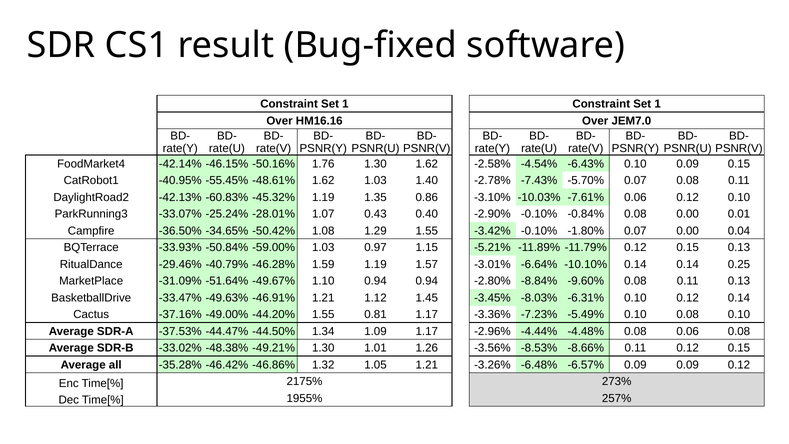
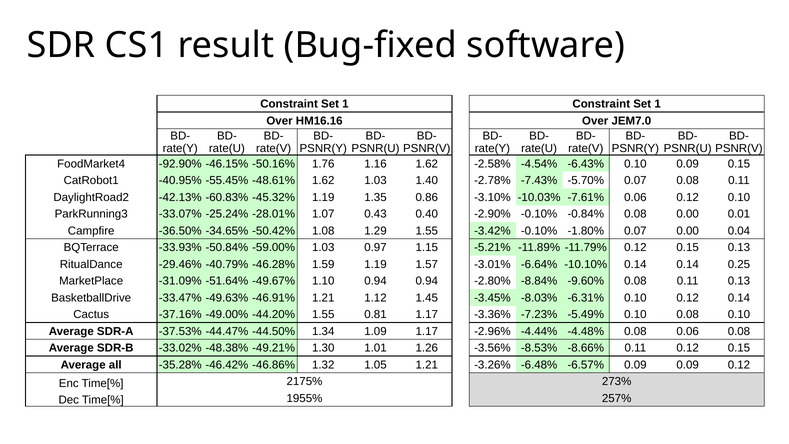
-42.14%: -42.14% -> -92.90%
1.76 1.30: 1.30 -> 1.16
